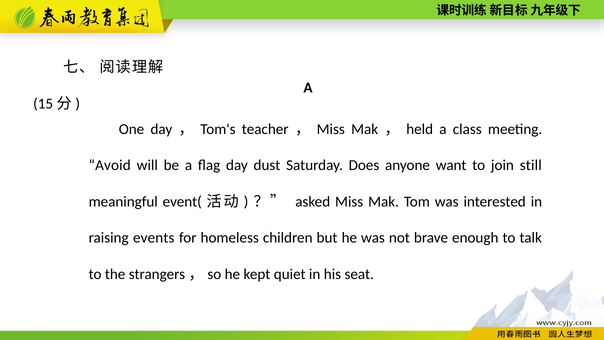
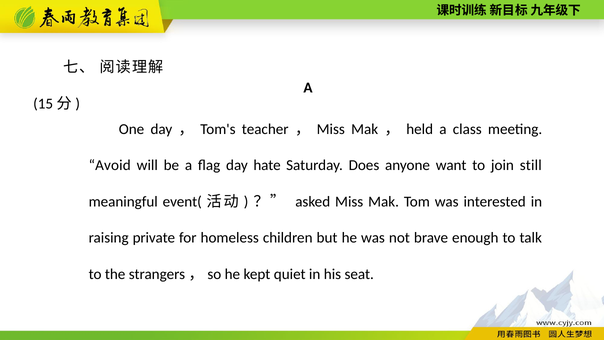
dust: dust -> hate
events: events -> private
